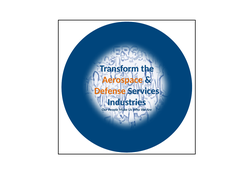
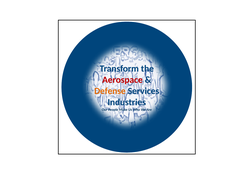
Aerospace colour: orange -> red
